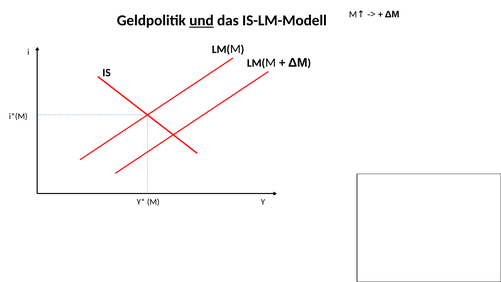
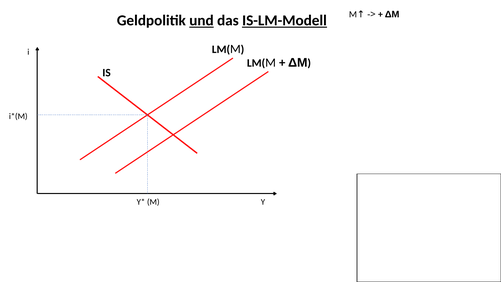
IS-LM-Modell underline: none -> present
